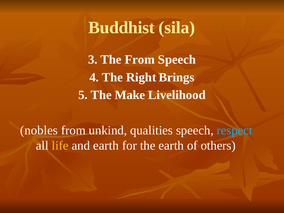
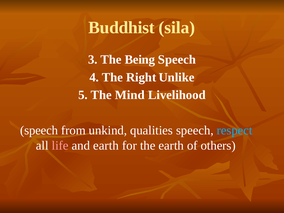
The From: From -> Being
Brings: Brings -> Unlike
Make: Make -> Mind
nobles at (39, 130): nobles -> speech
life colour: yellow -> pink
